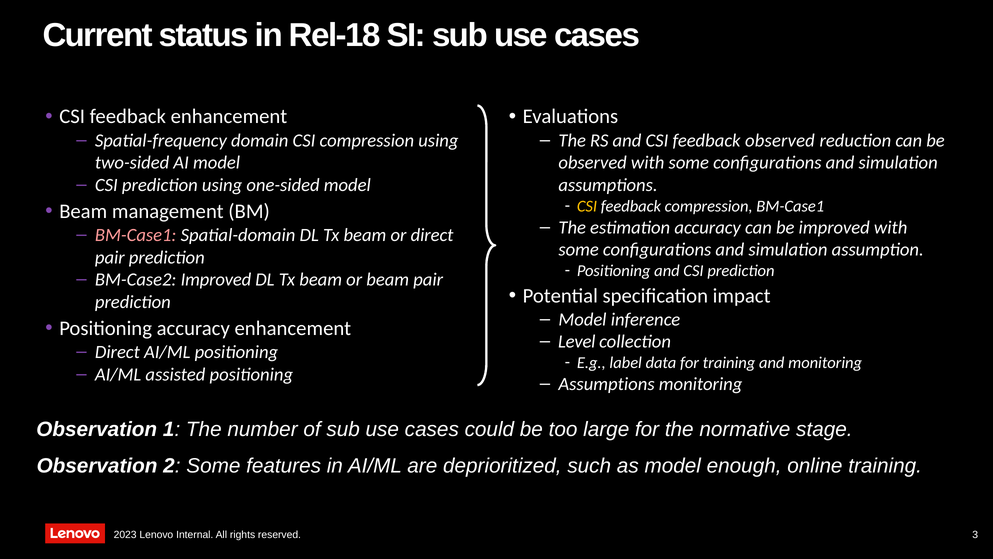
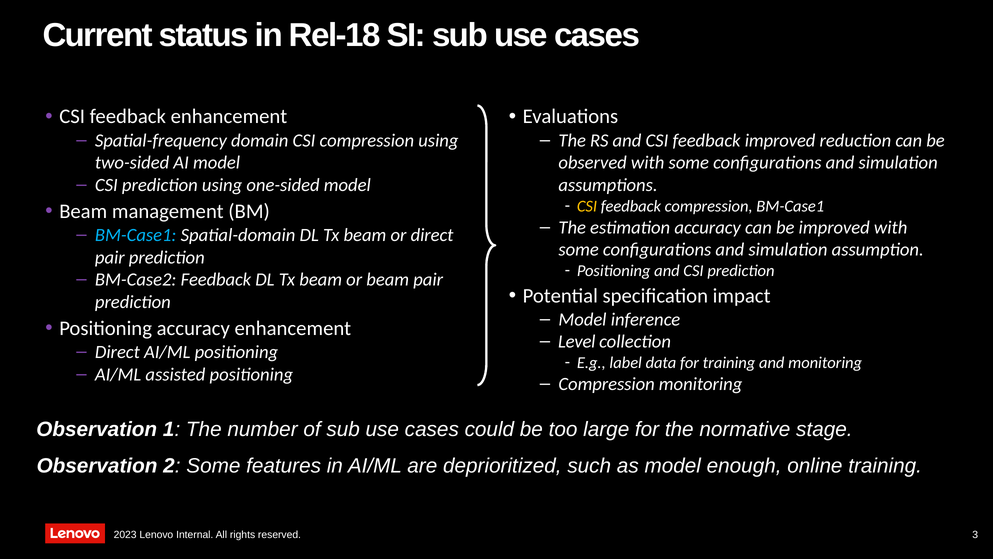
feedback observed: observed -> improved
BM-Case1 at (136, 235) colour: pink -> light blue
BM-Case2 Improved: Improved -> Feedback
Assumptions at (607, 384): Assumptions -> Compression
